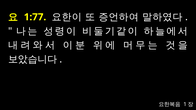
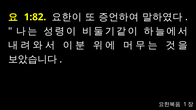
1:77: 1:77 -> 1:82
